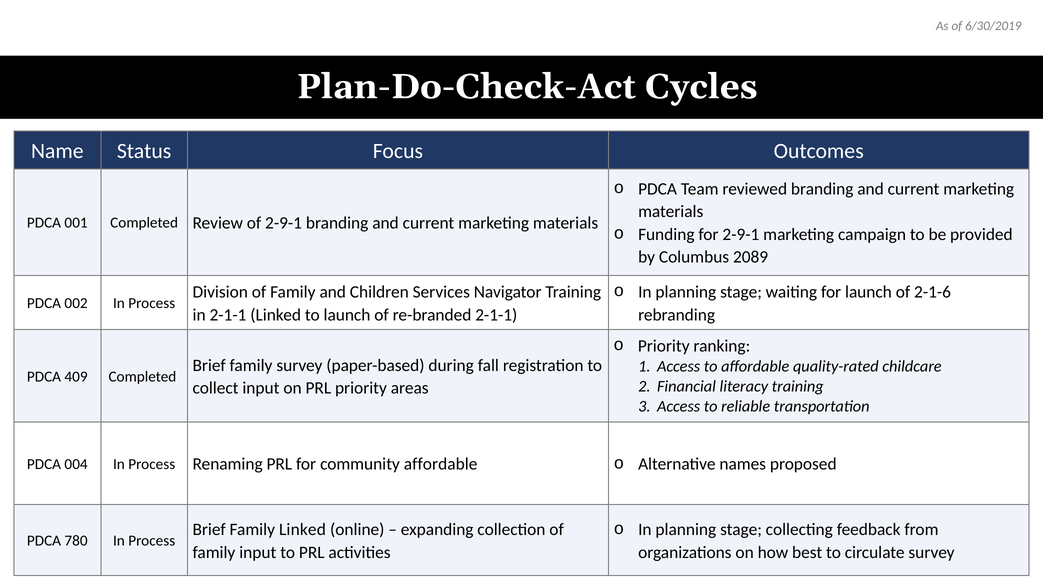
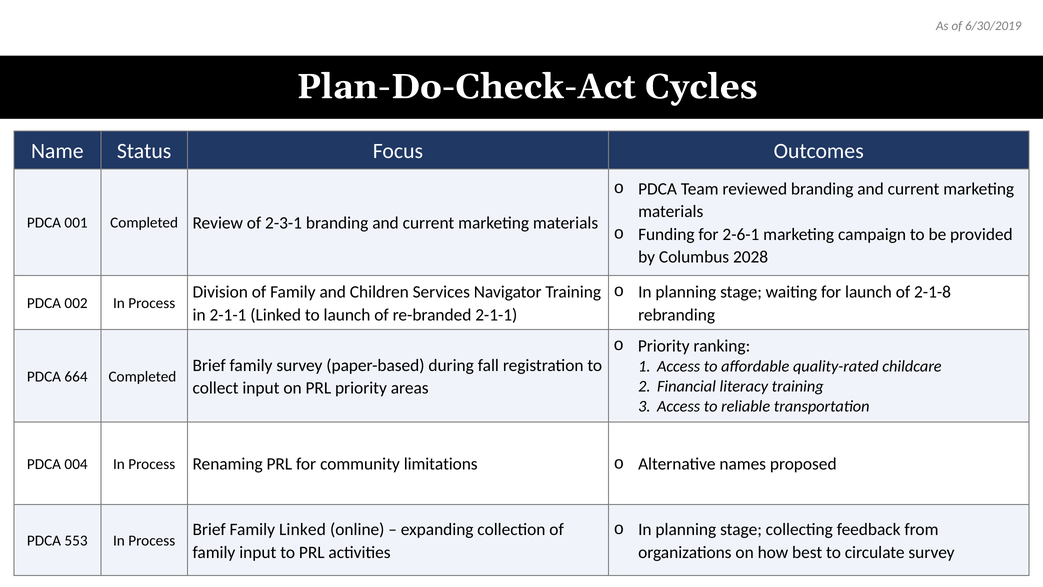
of 2-9-1: 2-9-1 -> 2-3-1
for 2-9-1: 2-9-1 -> 2-6-1
2089: 2089 -> 2028
2-1-6: 2-1-6 -> 2-1-8
409: 409 -> 664
community affordable: affordable -> limitations
780: 780 -> 553
